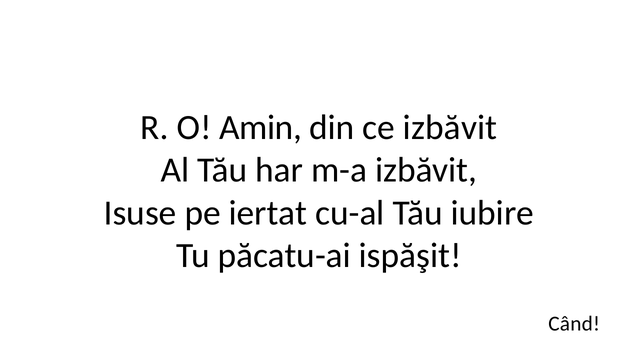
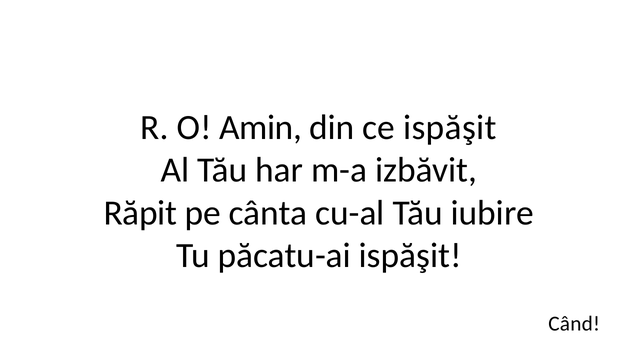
ce izbăvit: izbăvit -> ispăşit
Isuse: Isuse -> Răpit
iertat: iertat -> cânta
